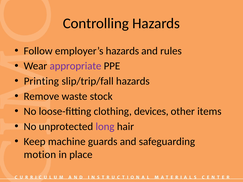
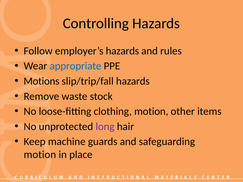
appropriate colour: purple -> blue
Printing: Printing -> Motions
clothing devices: devices -> motion
